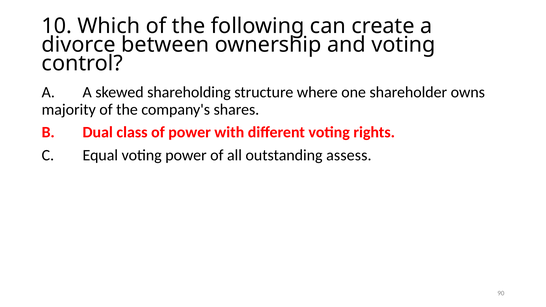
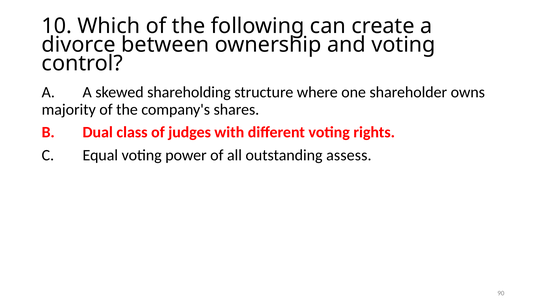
of power: power -> judges
